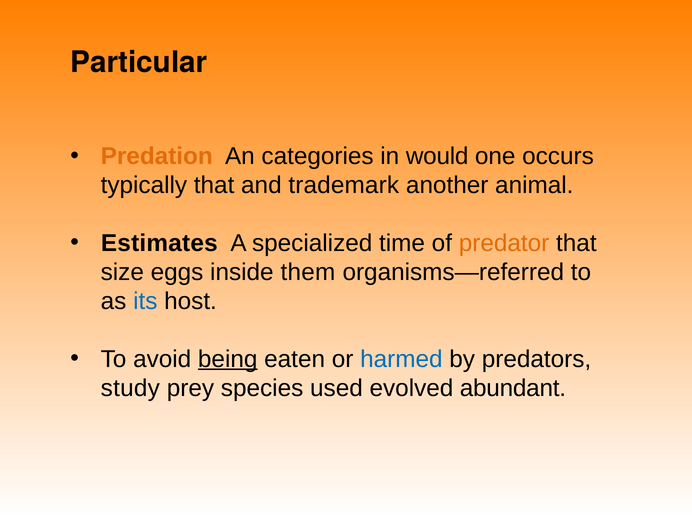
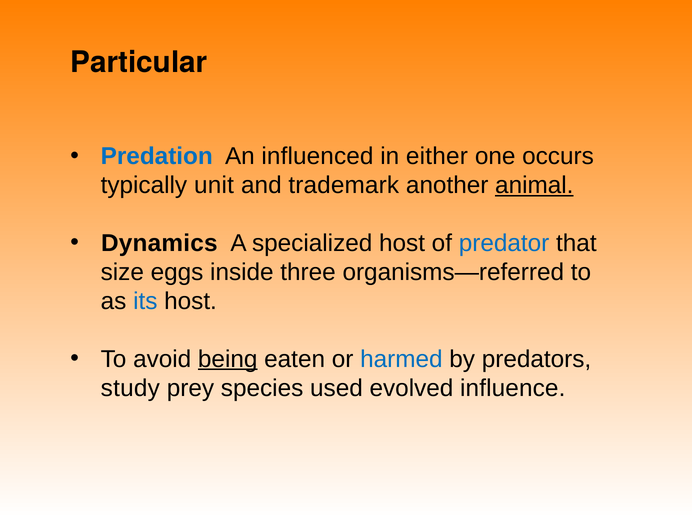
Predation colour: orange -> blue
categories: categories -> influenced
would: would -> either
typically that: that -> unit
animal underline: none -> present
Estimates: Estimates -> Dynamics
specialized time: time -> host
predator colour: orange -> blue
them: them -> three
abundant: abundant -> influence
